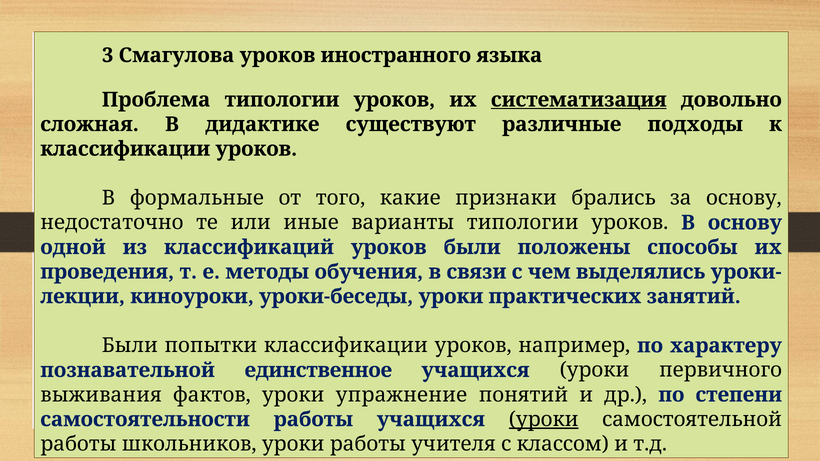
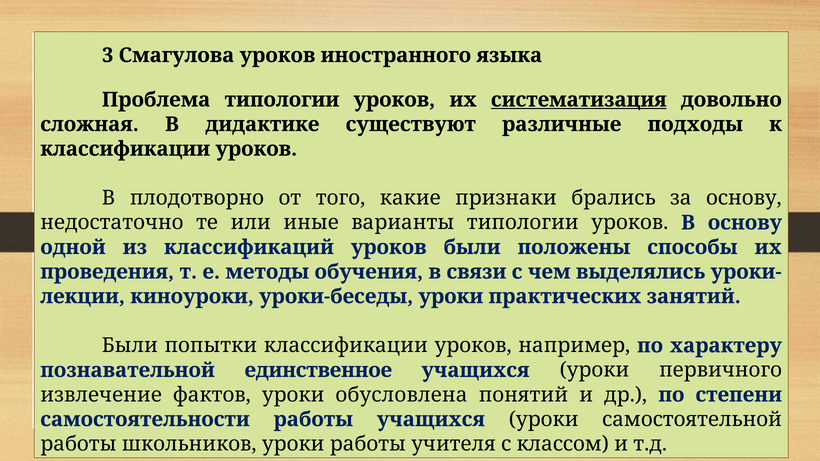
формальные: формальные -> плодотворно
выживания: выживания -> извлечение
упражнение: упражнение -> обусловлена
уроки at (544, 420) underline: present -> none
